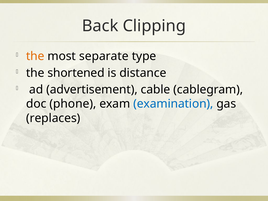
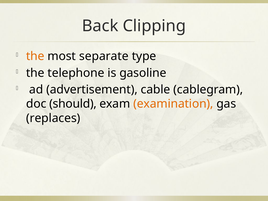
shortened: shortened -> telephone
distance: distance -> gasoline
phone: phone -> should
examination colour: blue -> orange
